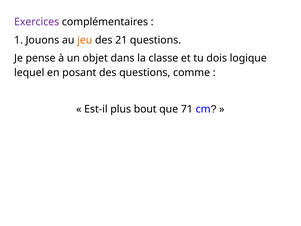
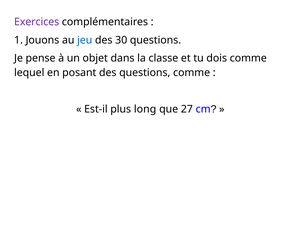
jeu colour: orange -> blue
21: 21 -> 30
dois logique: logique -> comme
bout: bout -> long
71: 71 -> 27
